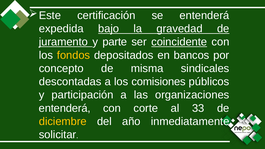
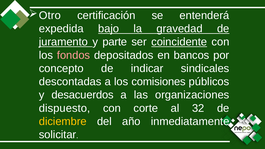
Este: Este -> Otro
fondos colour: yellow -> pink
misma: misma -> indicar
participación: participación -> desacuerdos
entenderá at (65, 108): entenderá -> dispuesto
33: 33 -> 32
